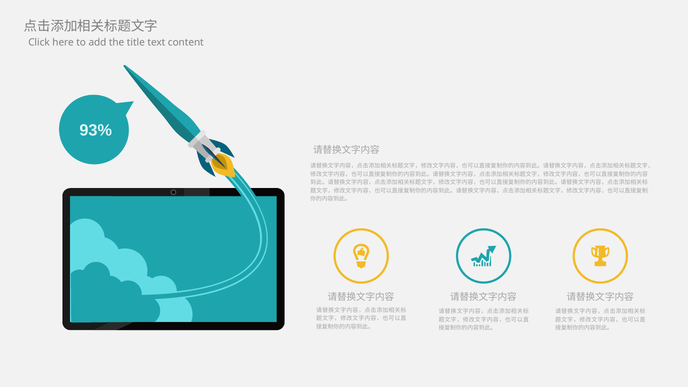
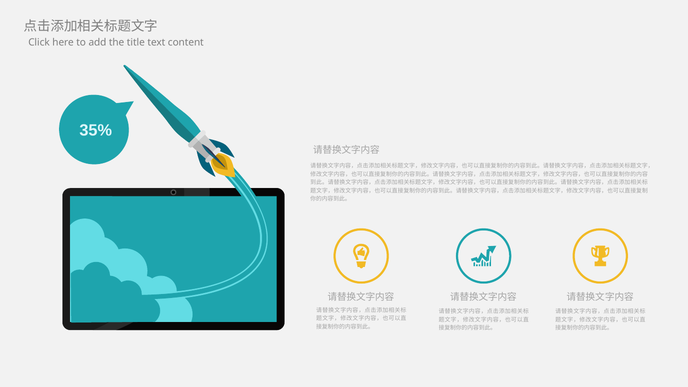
93%: 93% -> 35%
